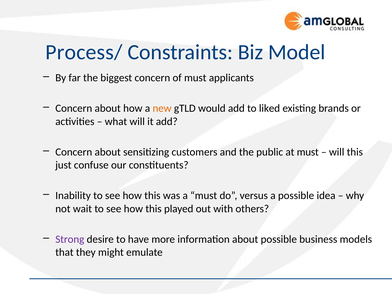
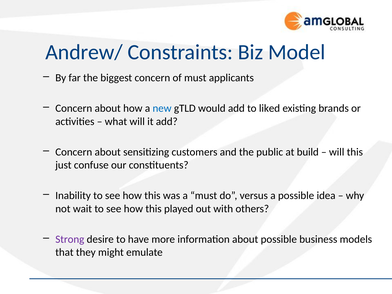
Process/: Process/ -> Andrew/
new colour: orange -> blue
at must: must -> build
